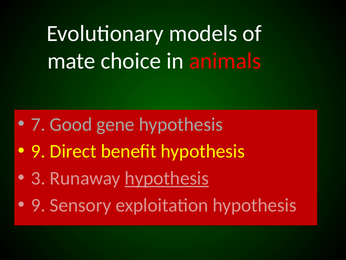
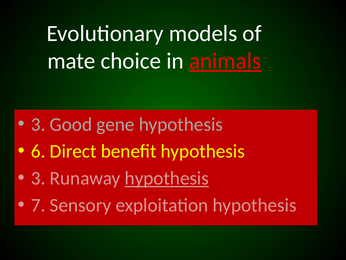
animals underline: none -> present
7 at (38, 124): 7 -> 3
9 at (38, 151): 9 -> 6
9 at (38, 205): 9 -> 7
